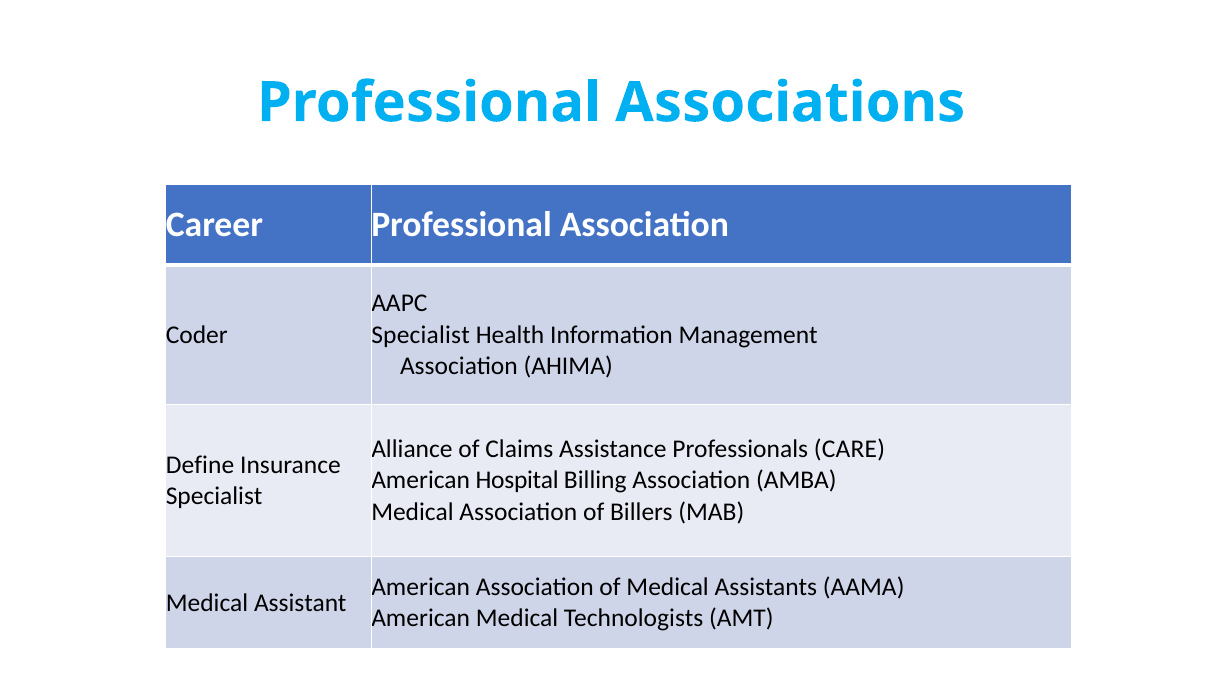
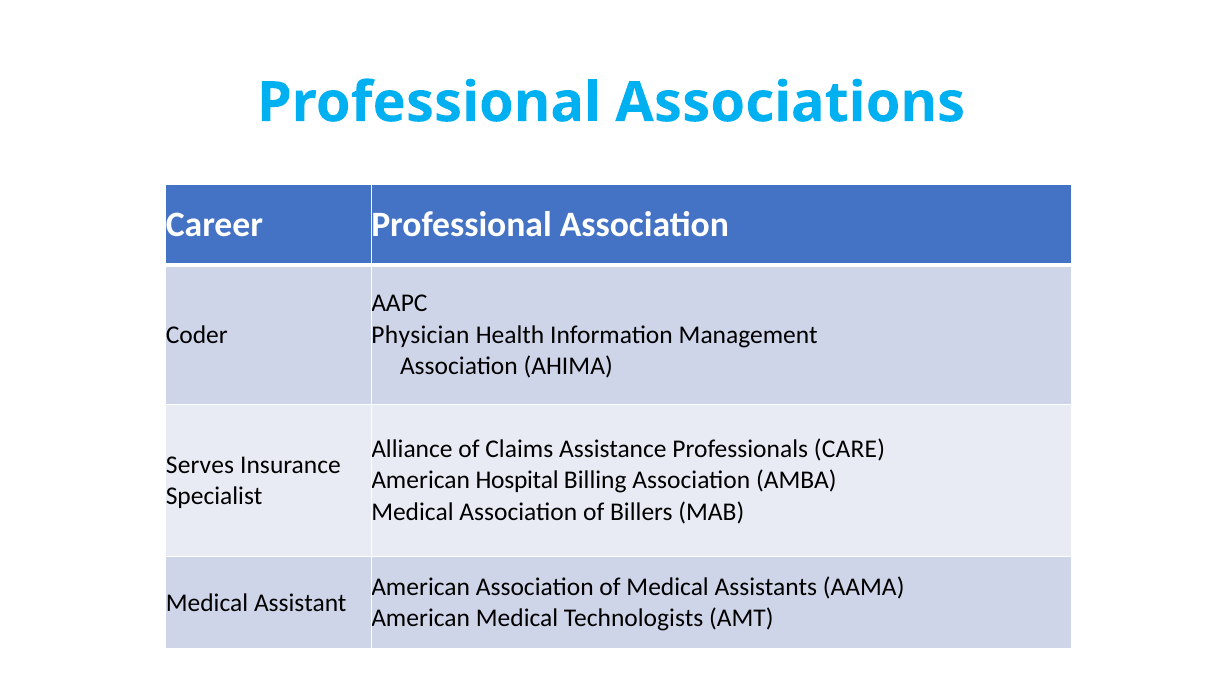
Specialist at (421, 335): Specialist -> Physician
Define: Define -> Serves
